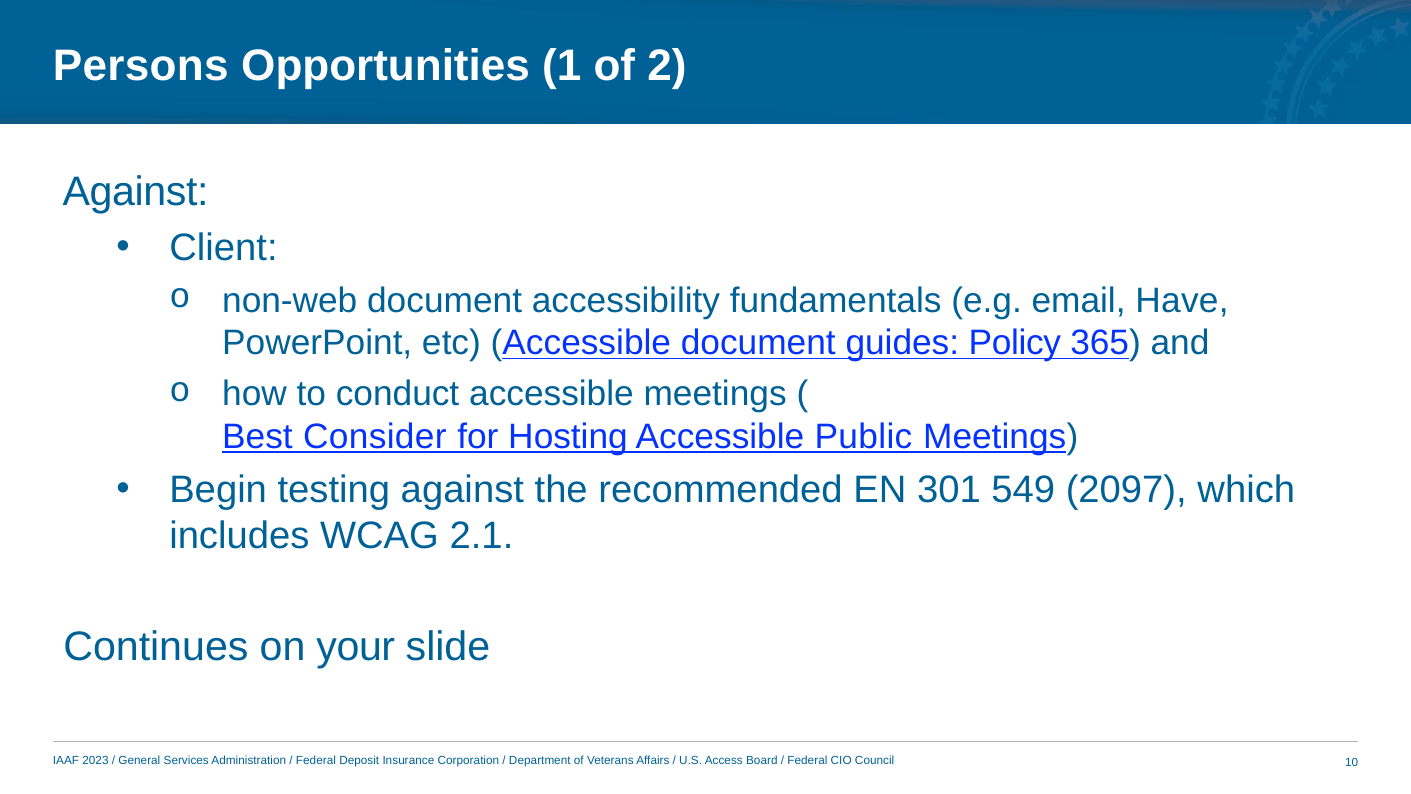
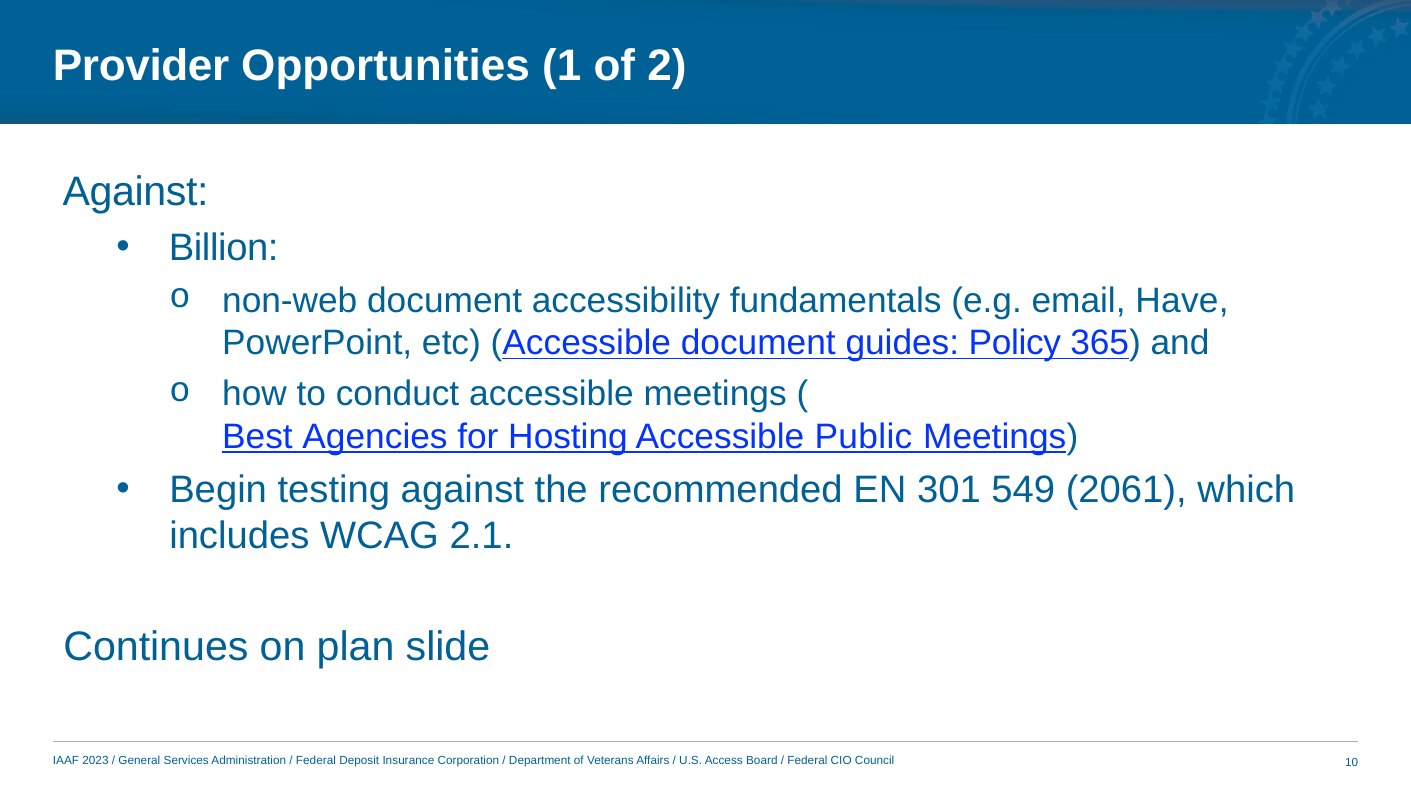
Persons: Persons -> Provider
Client: Client -> Billion
Consider: Consider -> Agencies
2097: 2097 -> 2061
your: your -> plan
